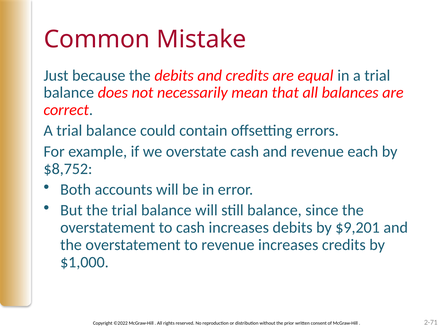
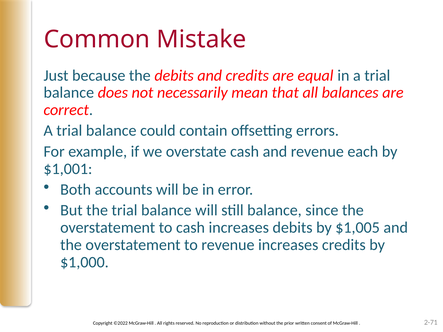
$8,752: $8,752 -> $1,001
$9,201: $9,201 -> $1,005
